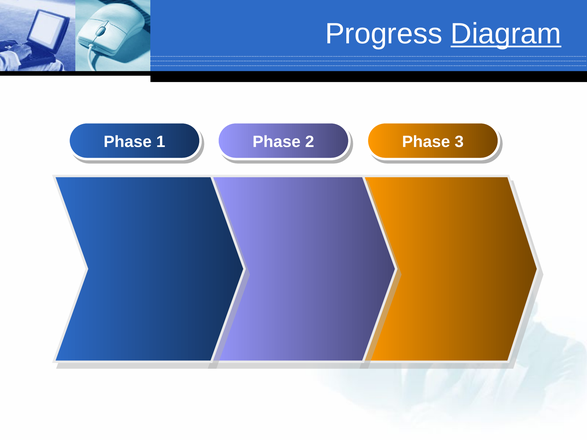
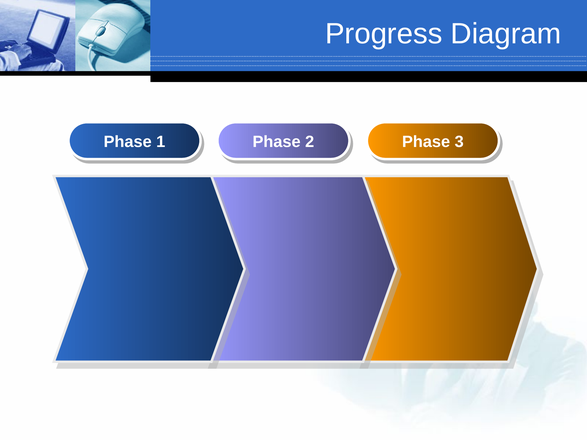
Diagram underline: present -> none
